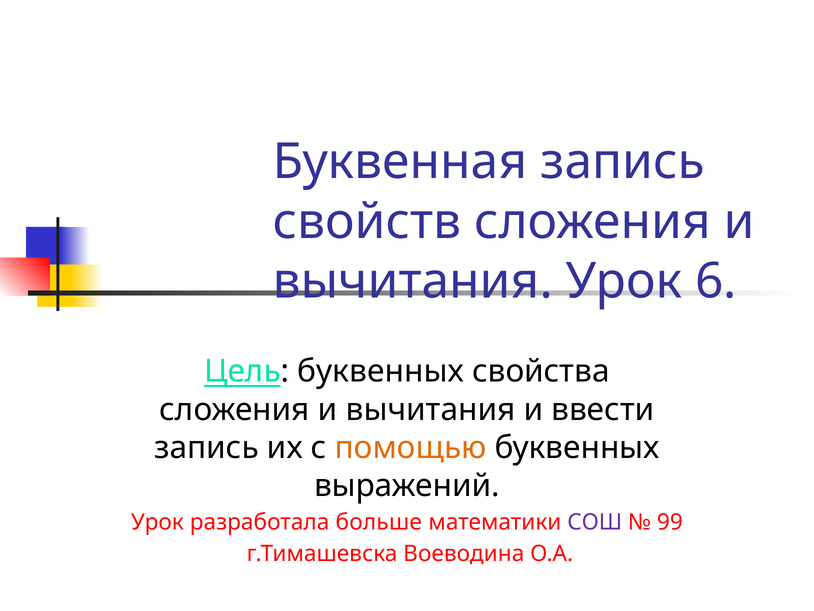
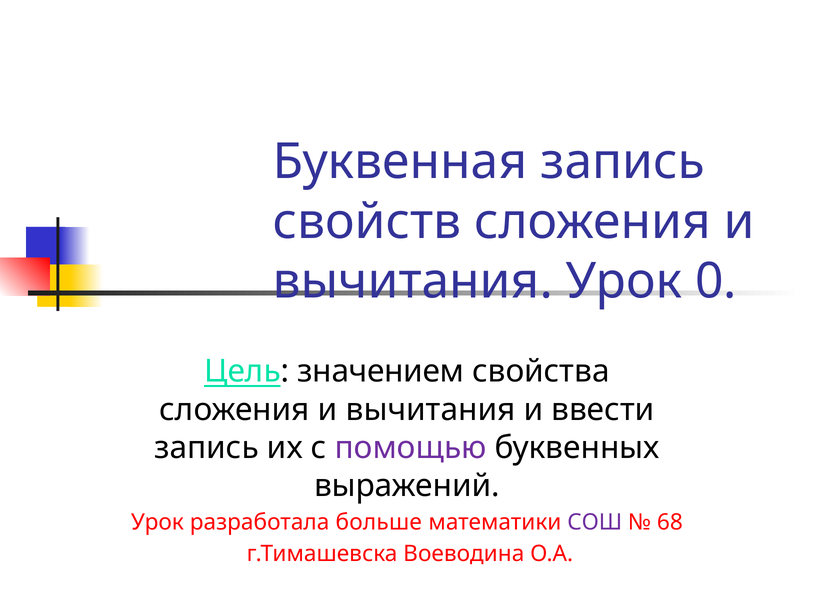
6: 6 -> 0
Цель буквенных: буквенных -> значением
помощью colour: orange -> purple
99: 99 -> 68
